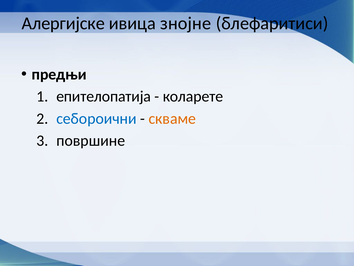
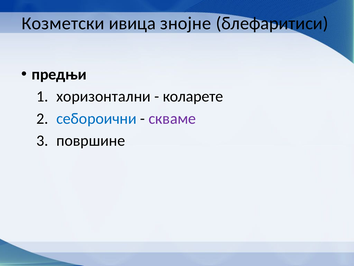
Алергијске: Алергијске -> Козметски
епителопатија: епителопатија -> хоризонтални
скваме colour: orange -> purple
